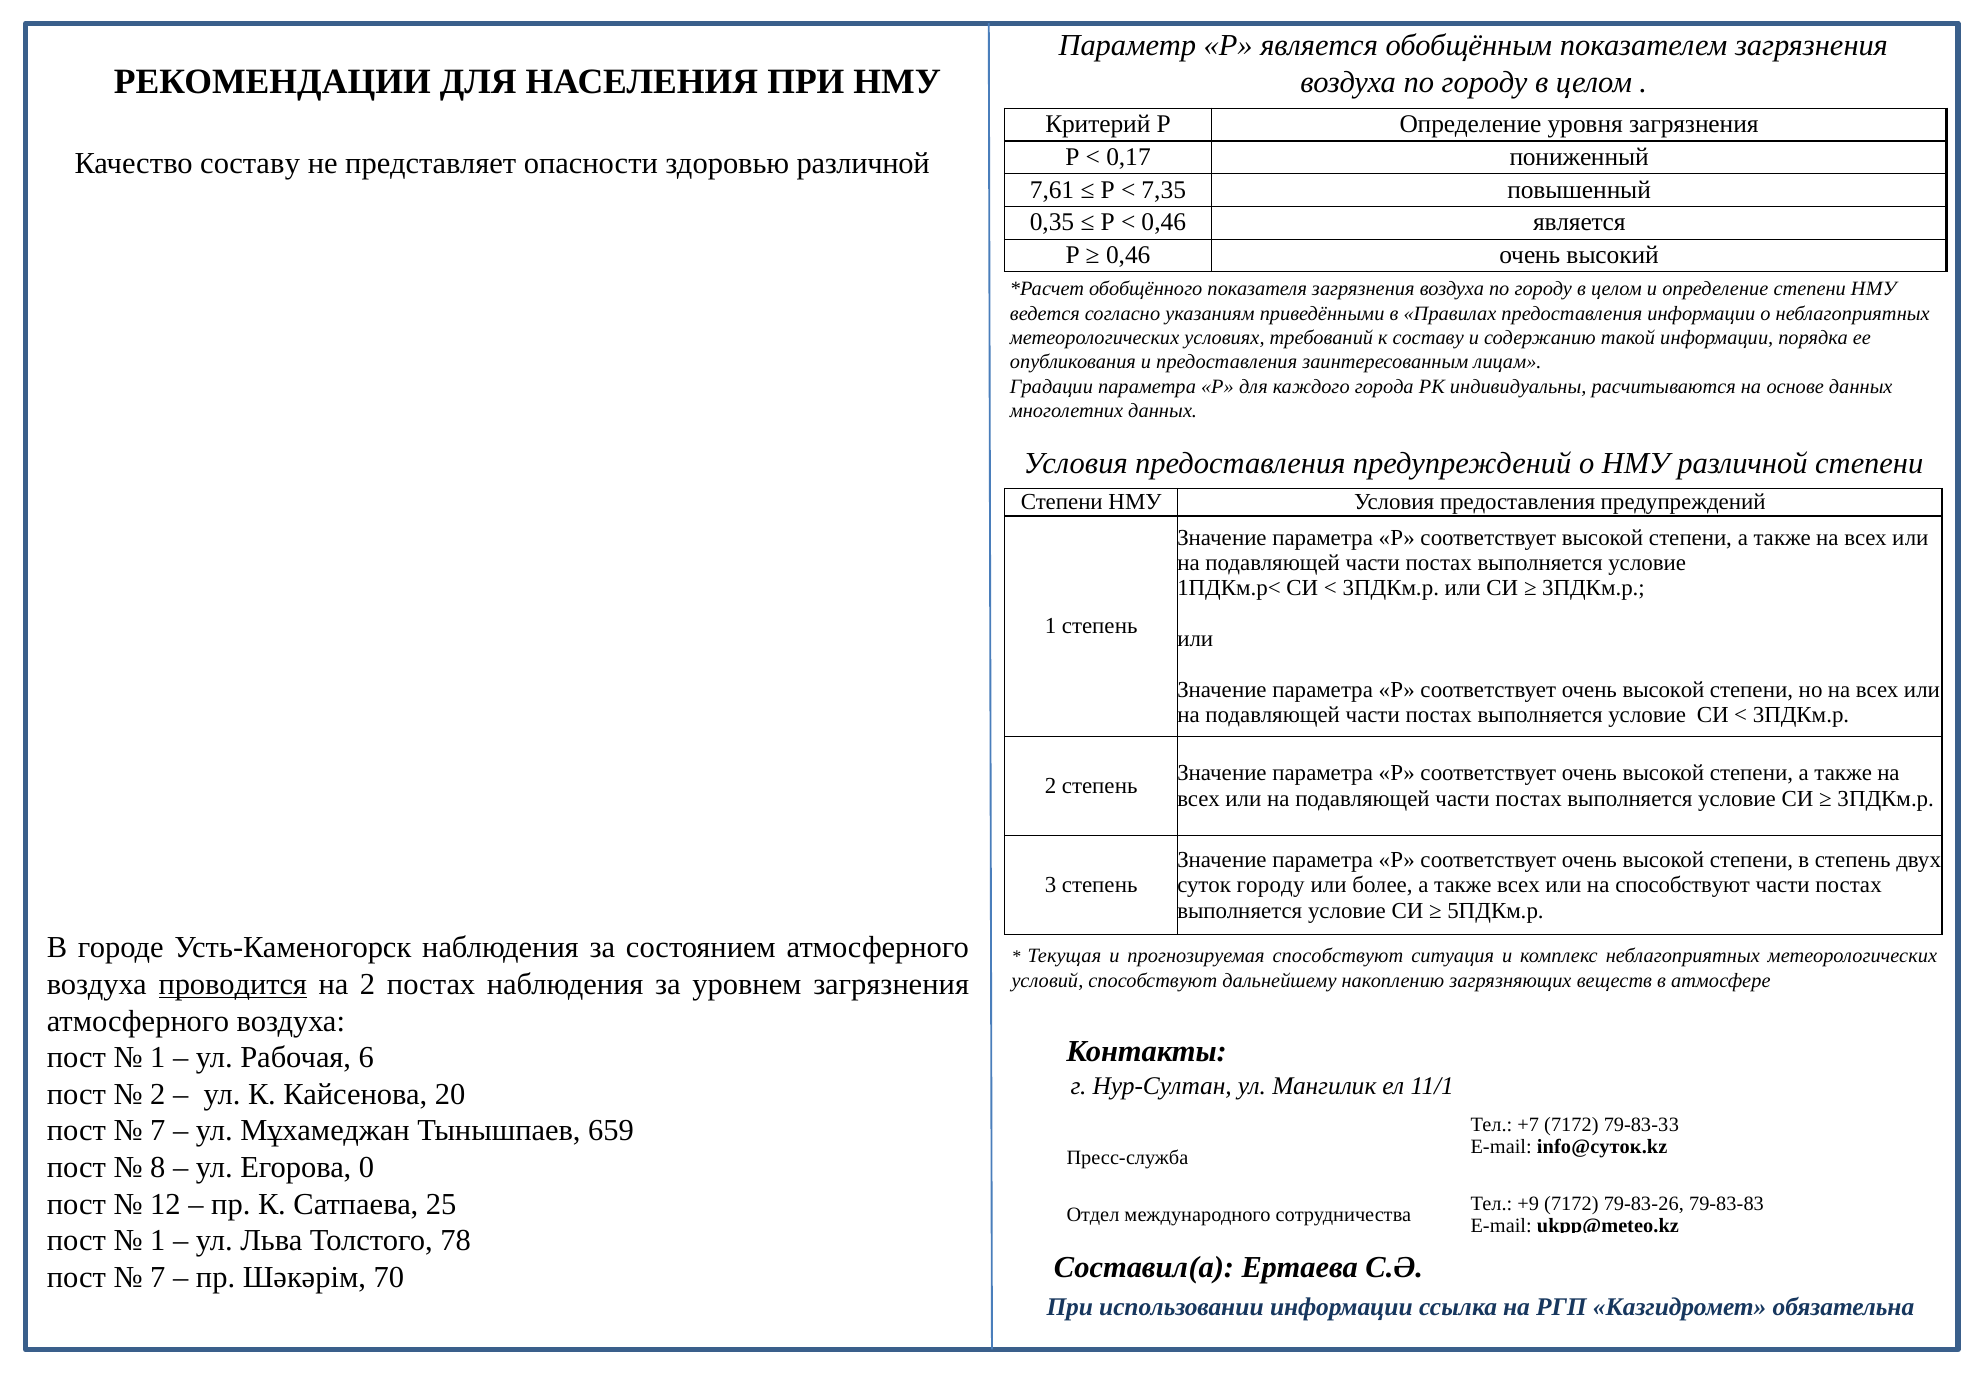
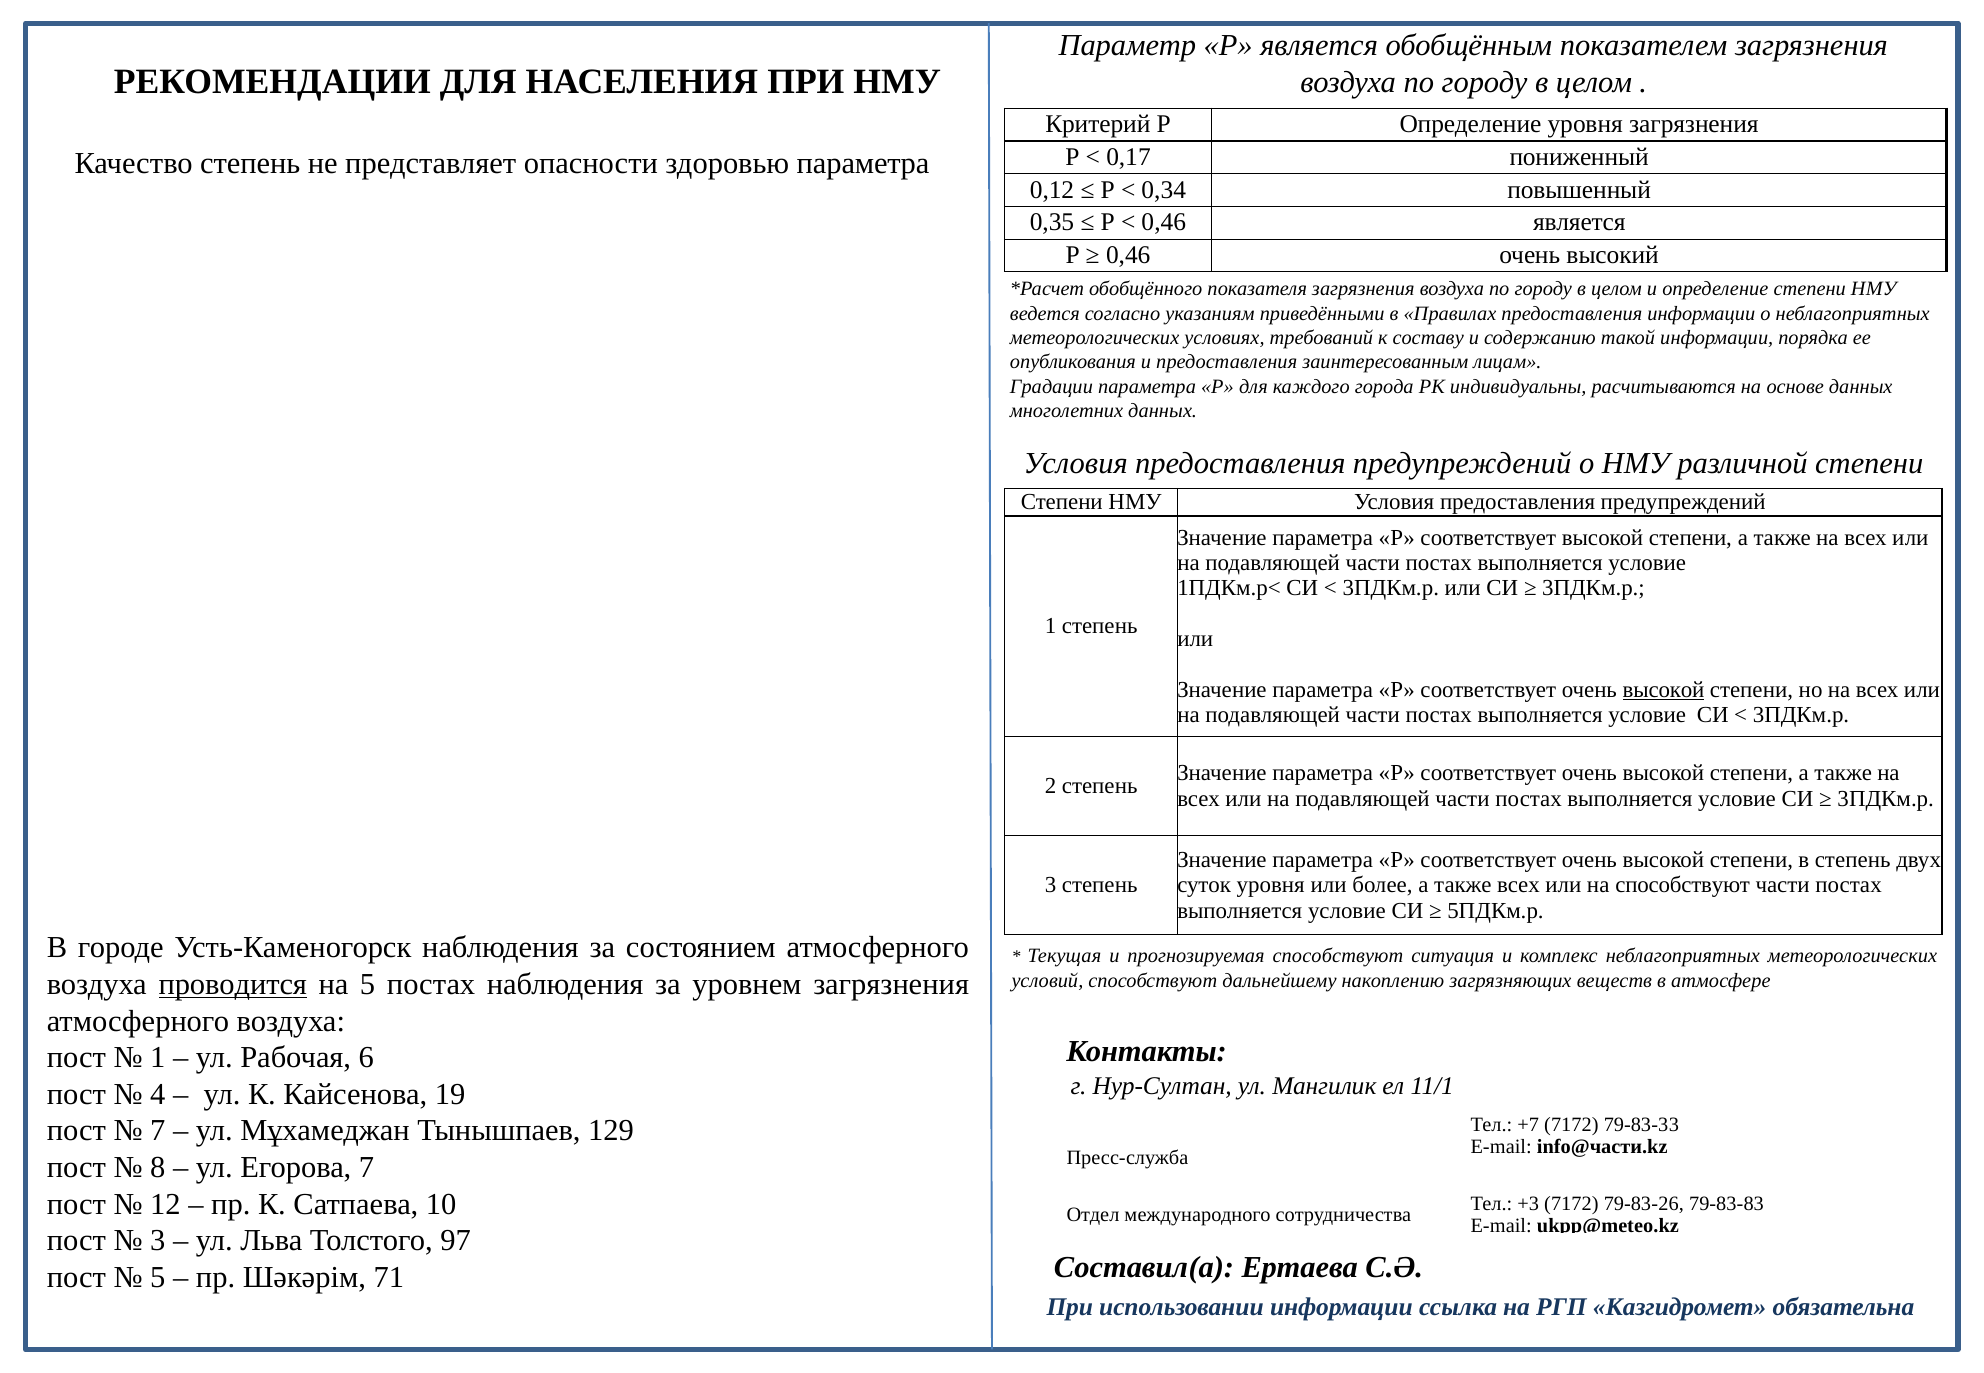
Качество составу: составу -> степень
здоровью различной: различной -> параметра
7,61: 7,61 -> 0,12
7,35: 7,35 -> 0,34
высокой at (1663, 690) underline: none -> present
суток городу: городу -> уровня
на 2: 2 -> 5
2 at (158, 1095): 2 -> 4
20: 20 -> 19
659: 659 -> 129
info@суток.kz: info@суток.kz -> info@части.kz
Егорова 0: 0 -> 7
25: 25 -> 10
+9: +9 -> +3
1 at (158, 1241): 1 -> 3
78: 78 -> 97
7 at (158, 1278): 7 -> 5
70: 70 -> 71
